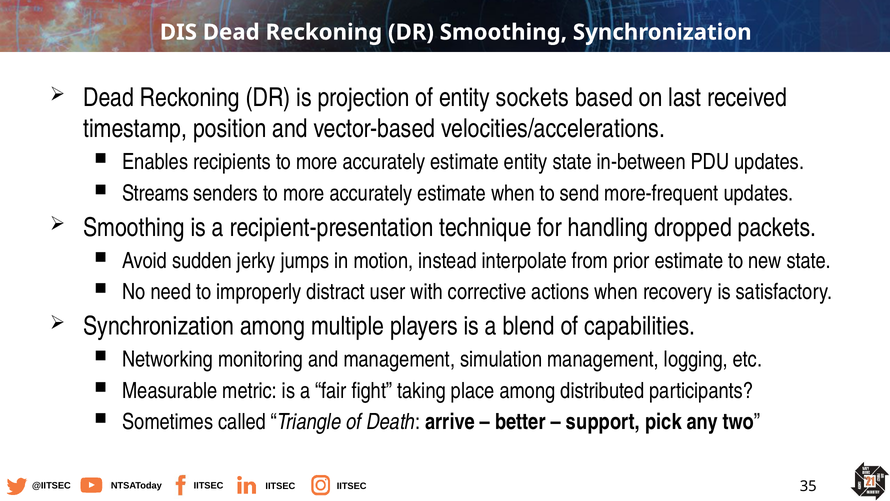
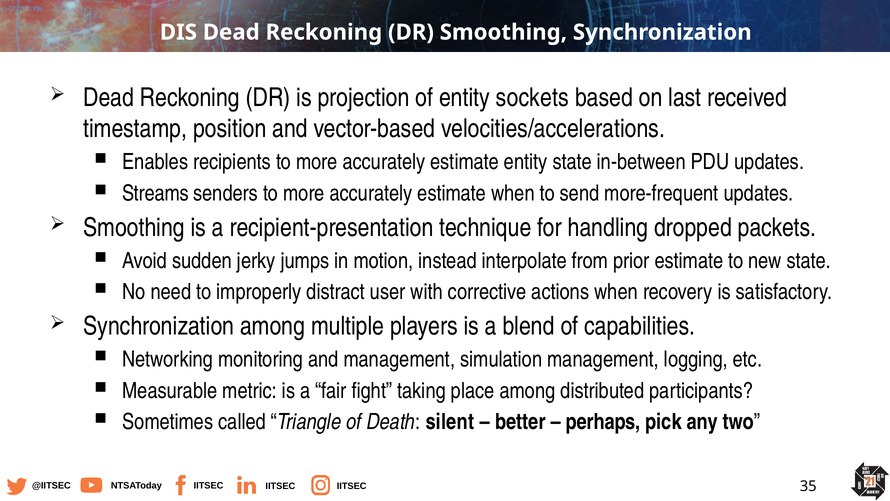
arrive: arrive -> silent
support: support -> perhaps
